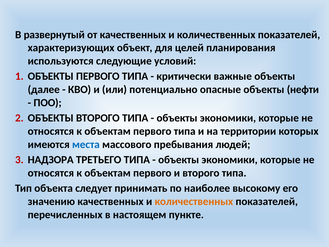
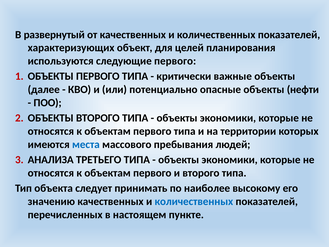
следующие условий: условий -> первого
НАДЗОРА: НАДЗОРА -> АНАЛИЗА
количественных at (194, 201) colour: orange -> blue
